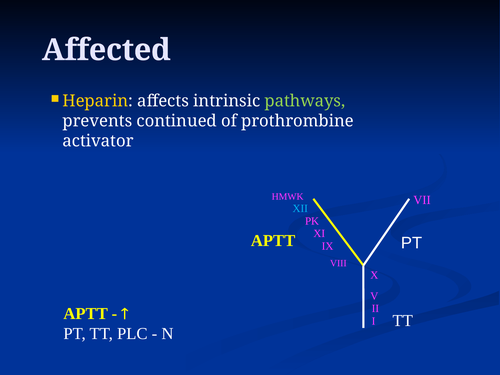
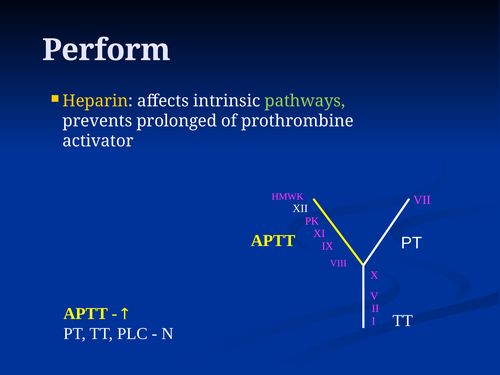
Affected: Affected -> Perform
continued: continued -> prolonged
XII colour: light blue -> white
